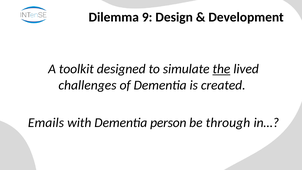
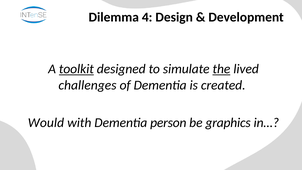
9: 9 -> 4
toolkit underline: none -> present
Emails: Emails -> Would
through: through -> graphics
